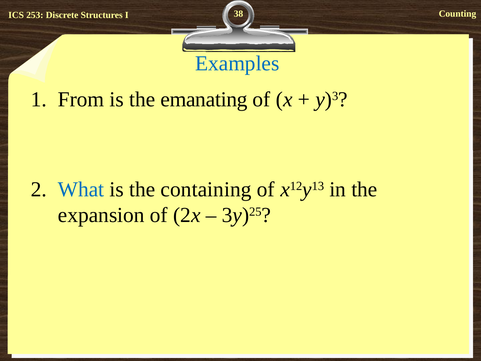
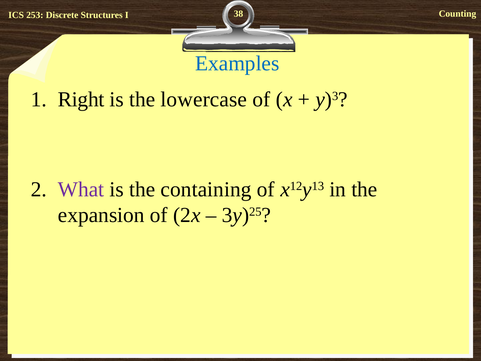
From: From -> Right
emanating: emanating -> lowercase
What colour: blue -> purple
